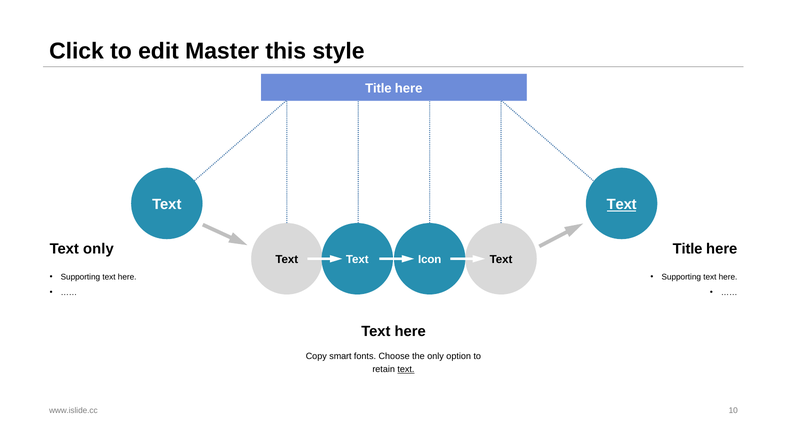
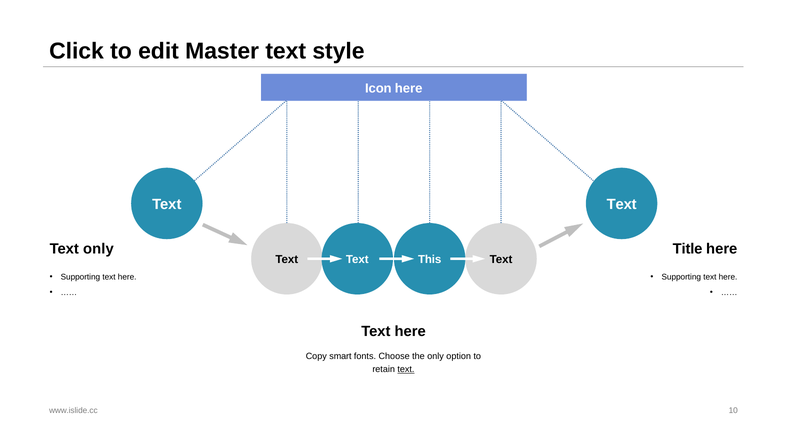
Master this: this -> text
Title at (378, 88): Title -> Icon
Text at (622, 204) underline: present -> none
Icon: Icon -> This
